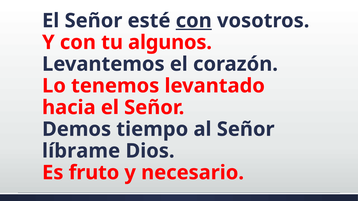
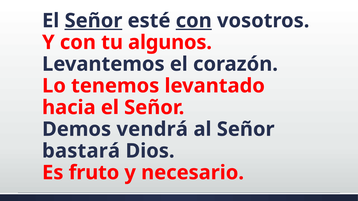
Señor at (93, 21) underline: none -> present
tiempo: tiempo -> vendrá
líbrame: líbrame -> bastará
